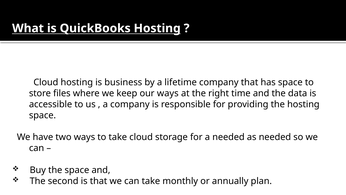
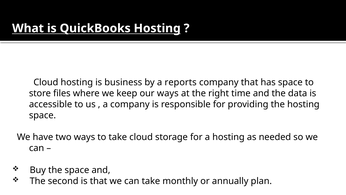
lifetime: lifetime -> reports
a needed: needed -> hosting
